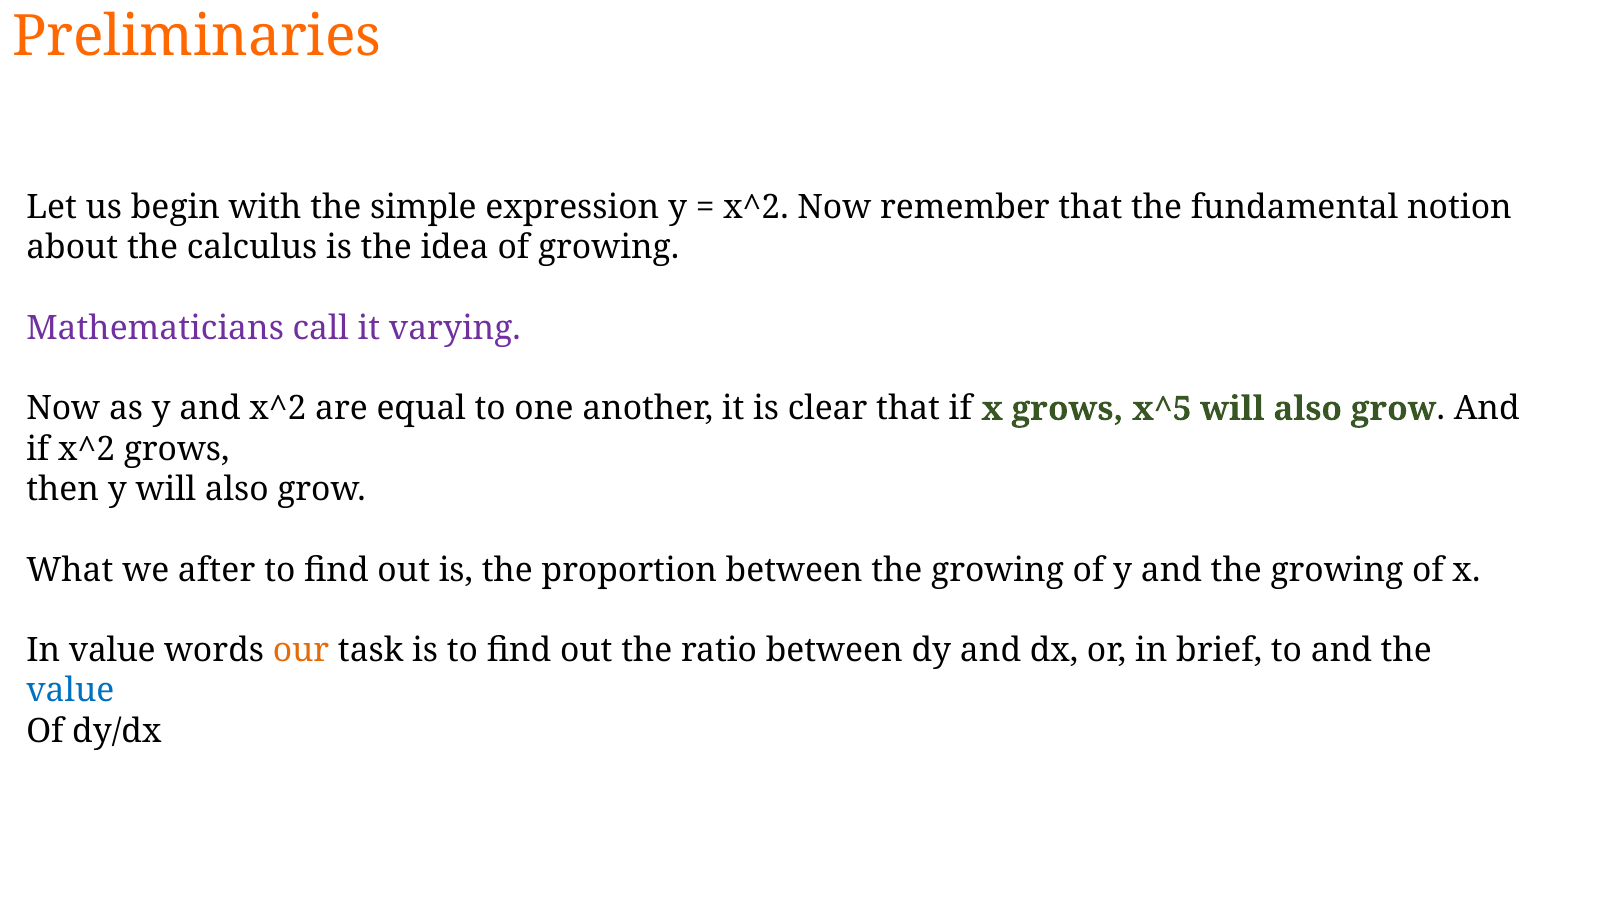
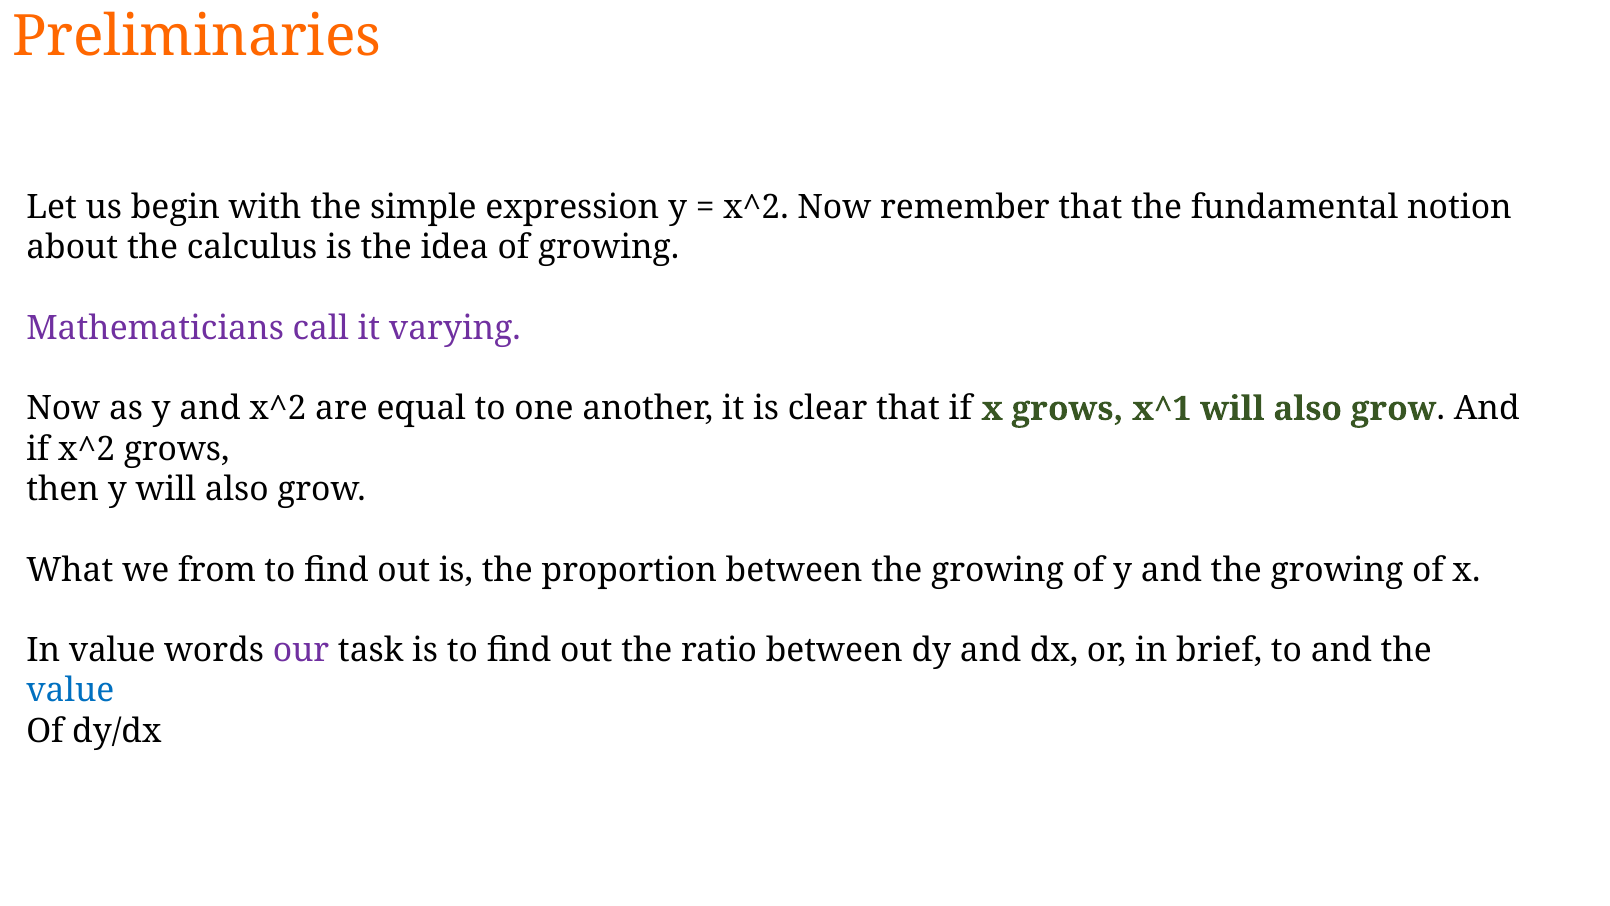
x^5: x^5 -> x^1
after: after -> from
our colour: orange -> purple
